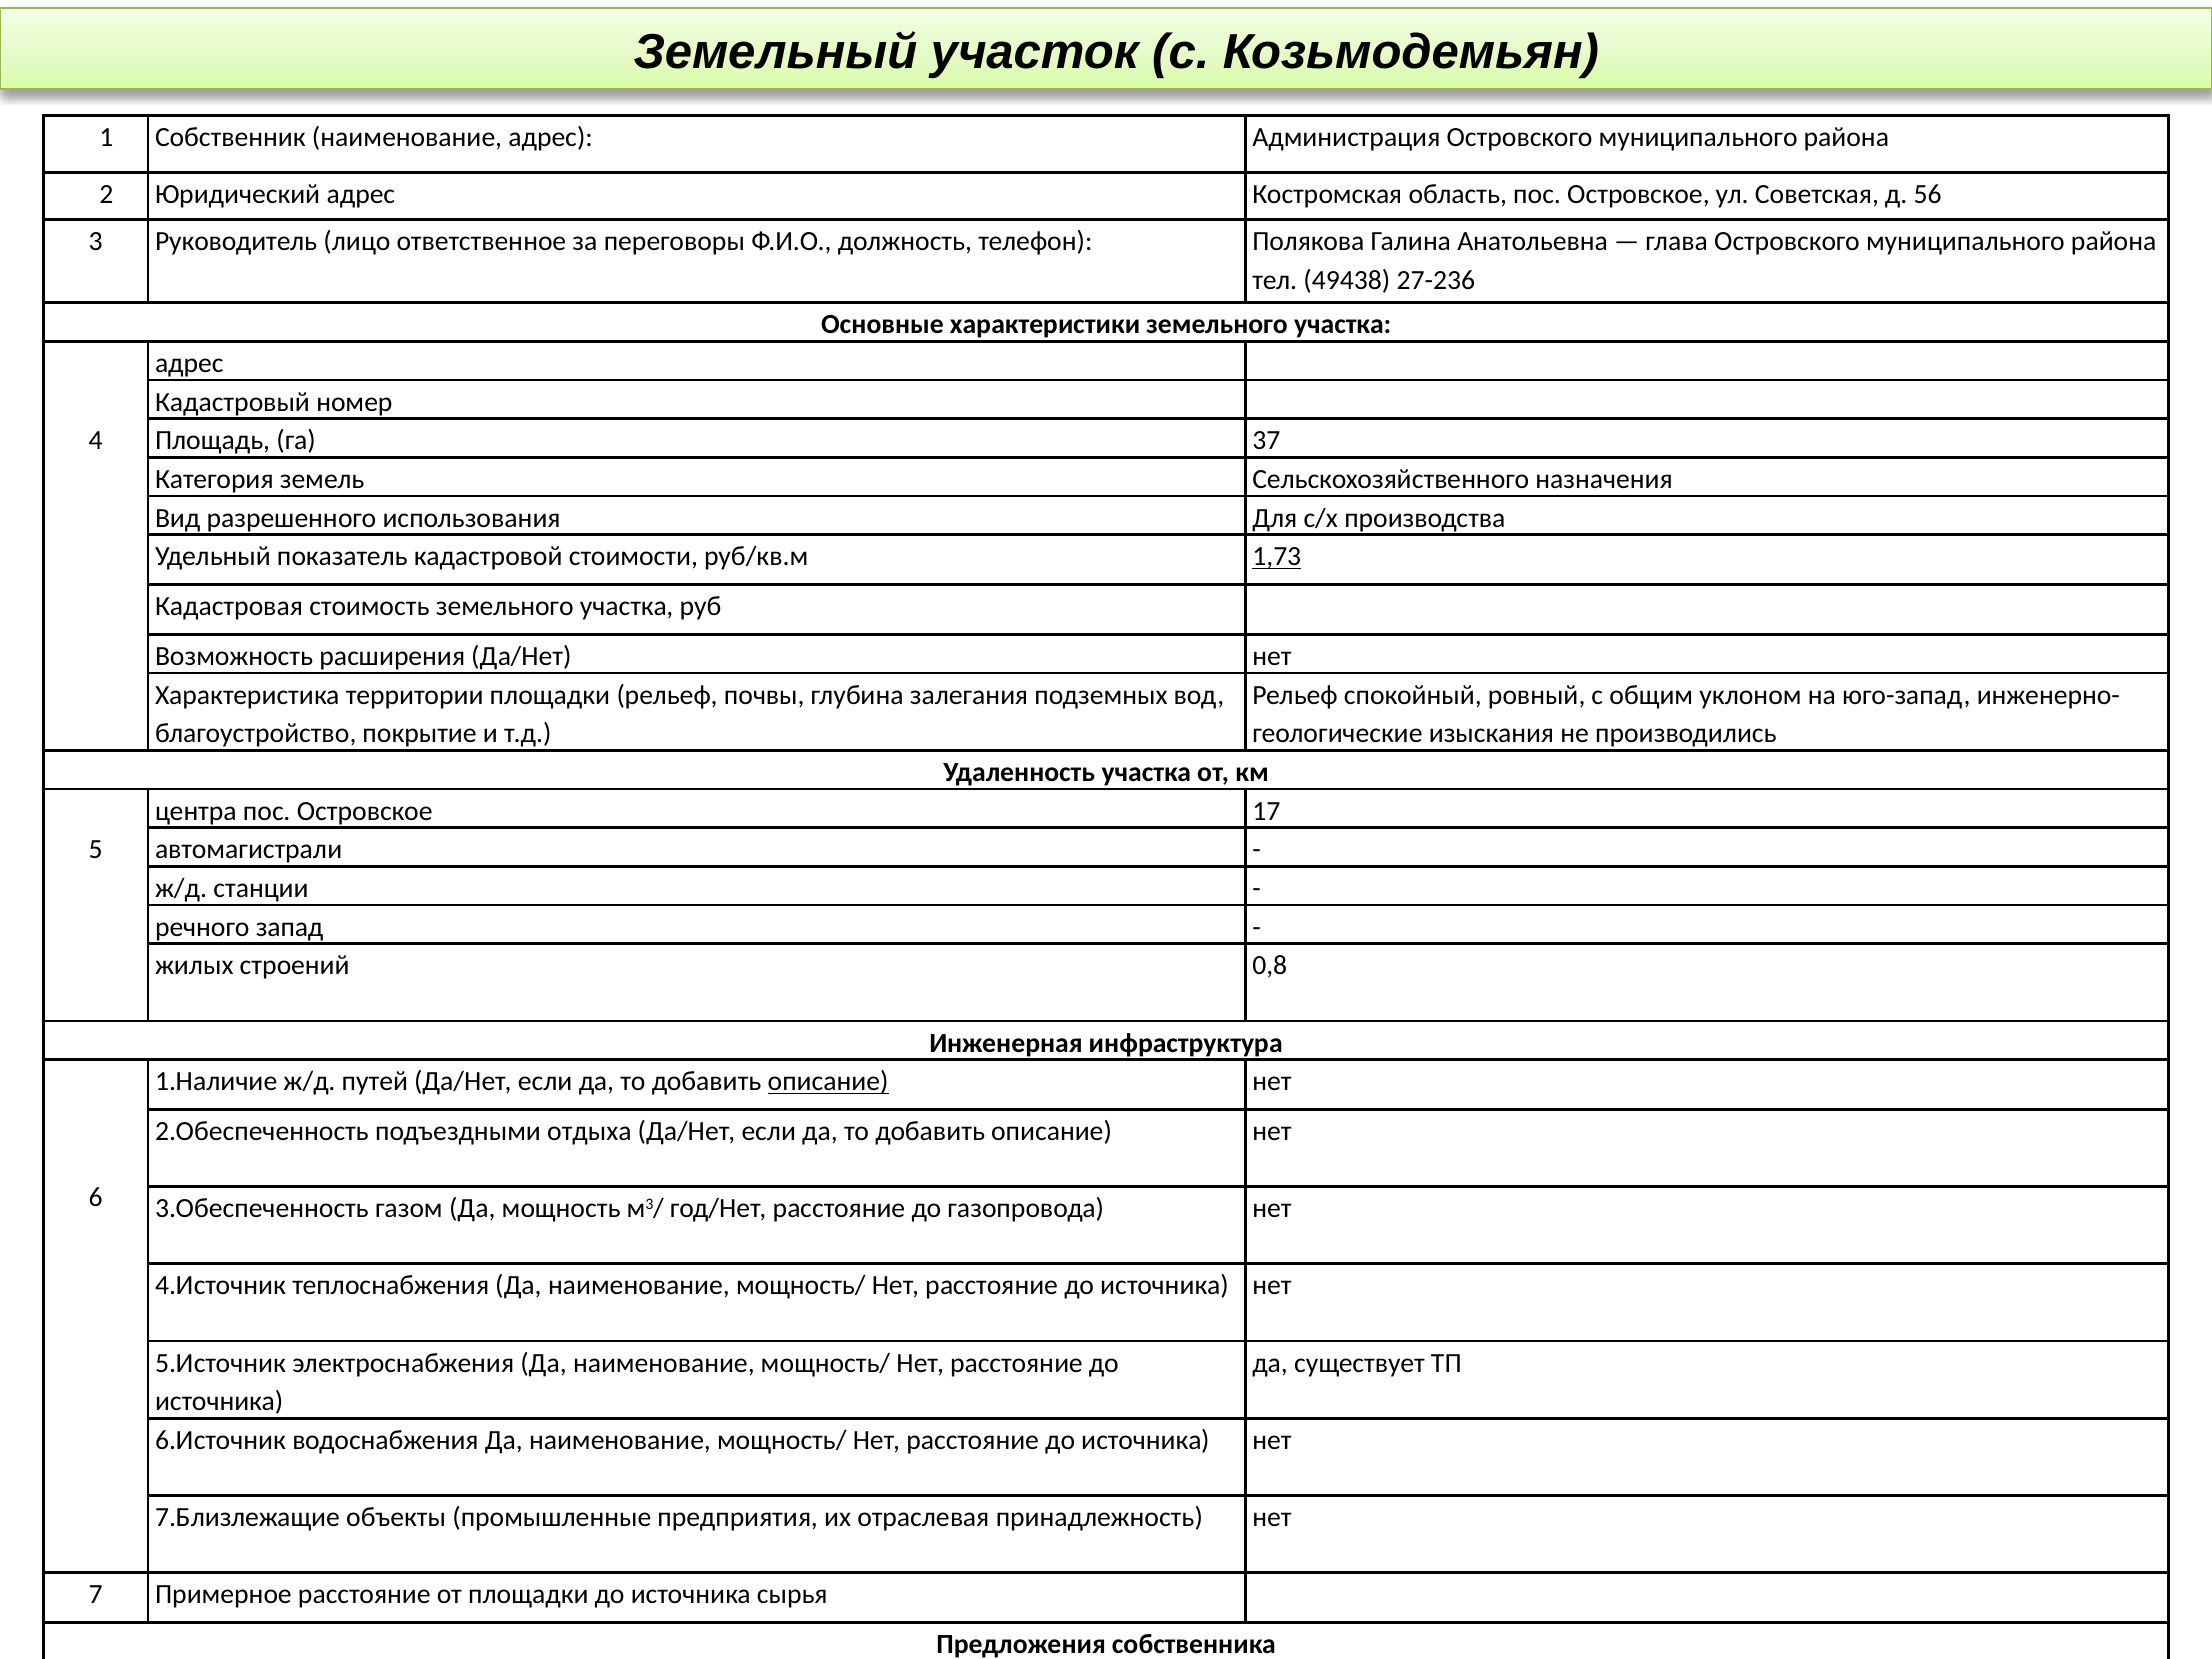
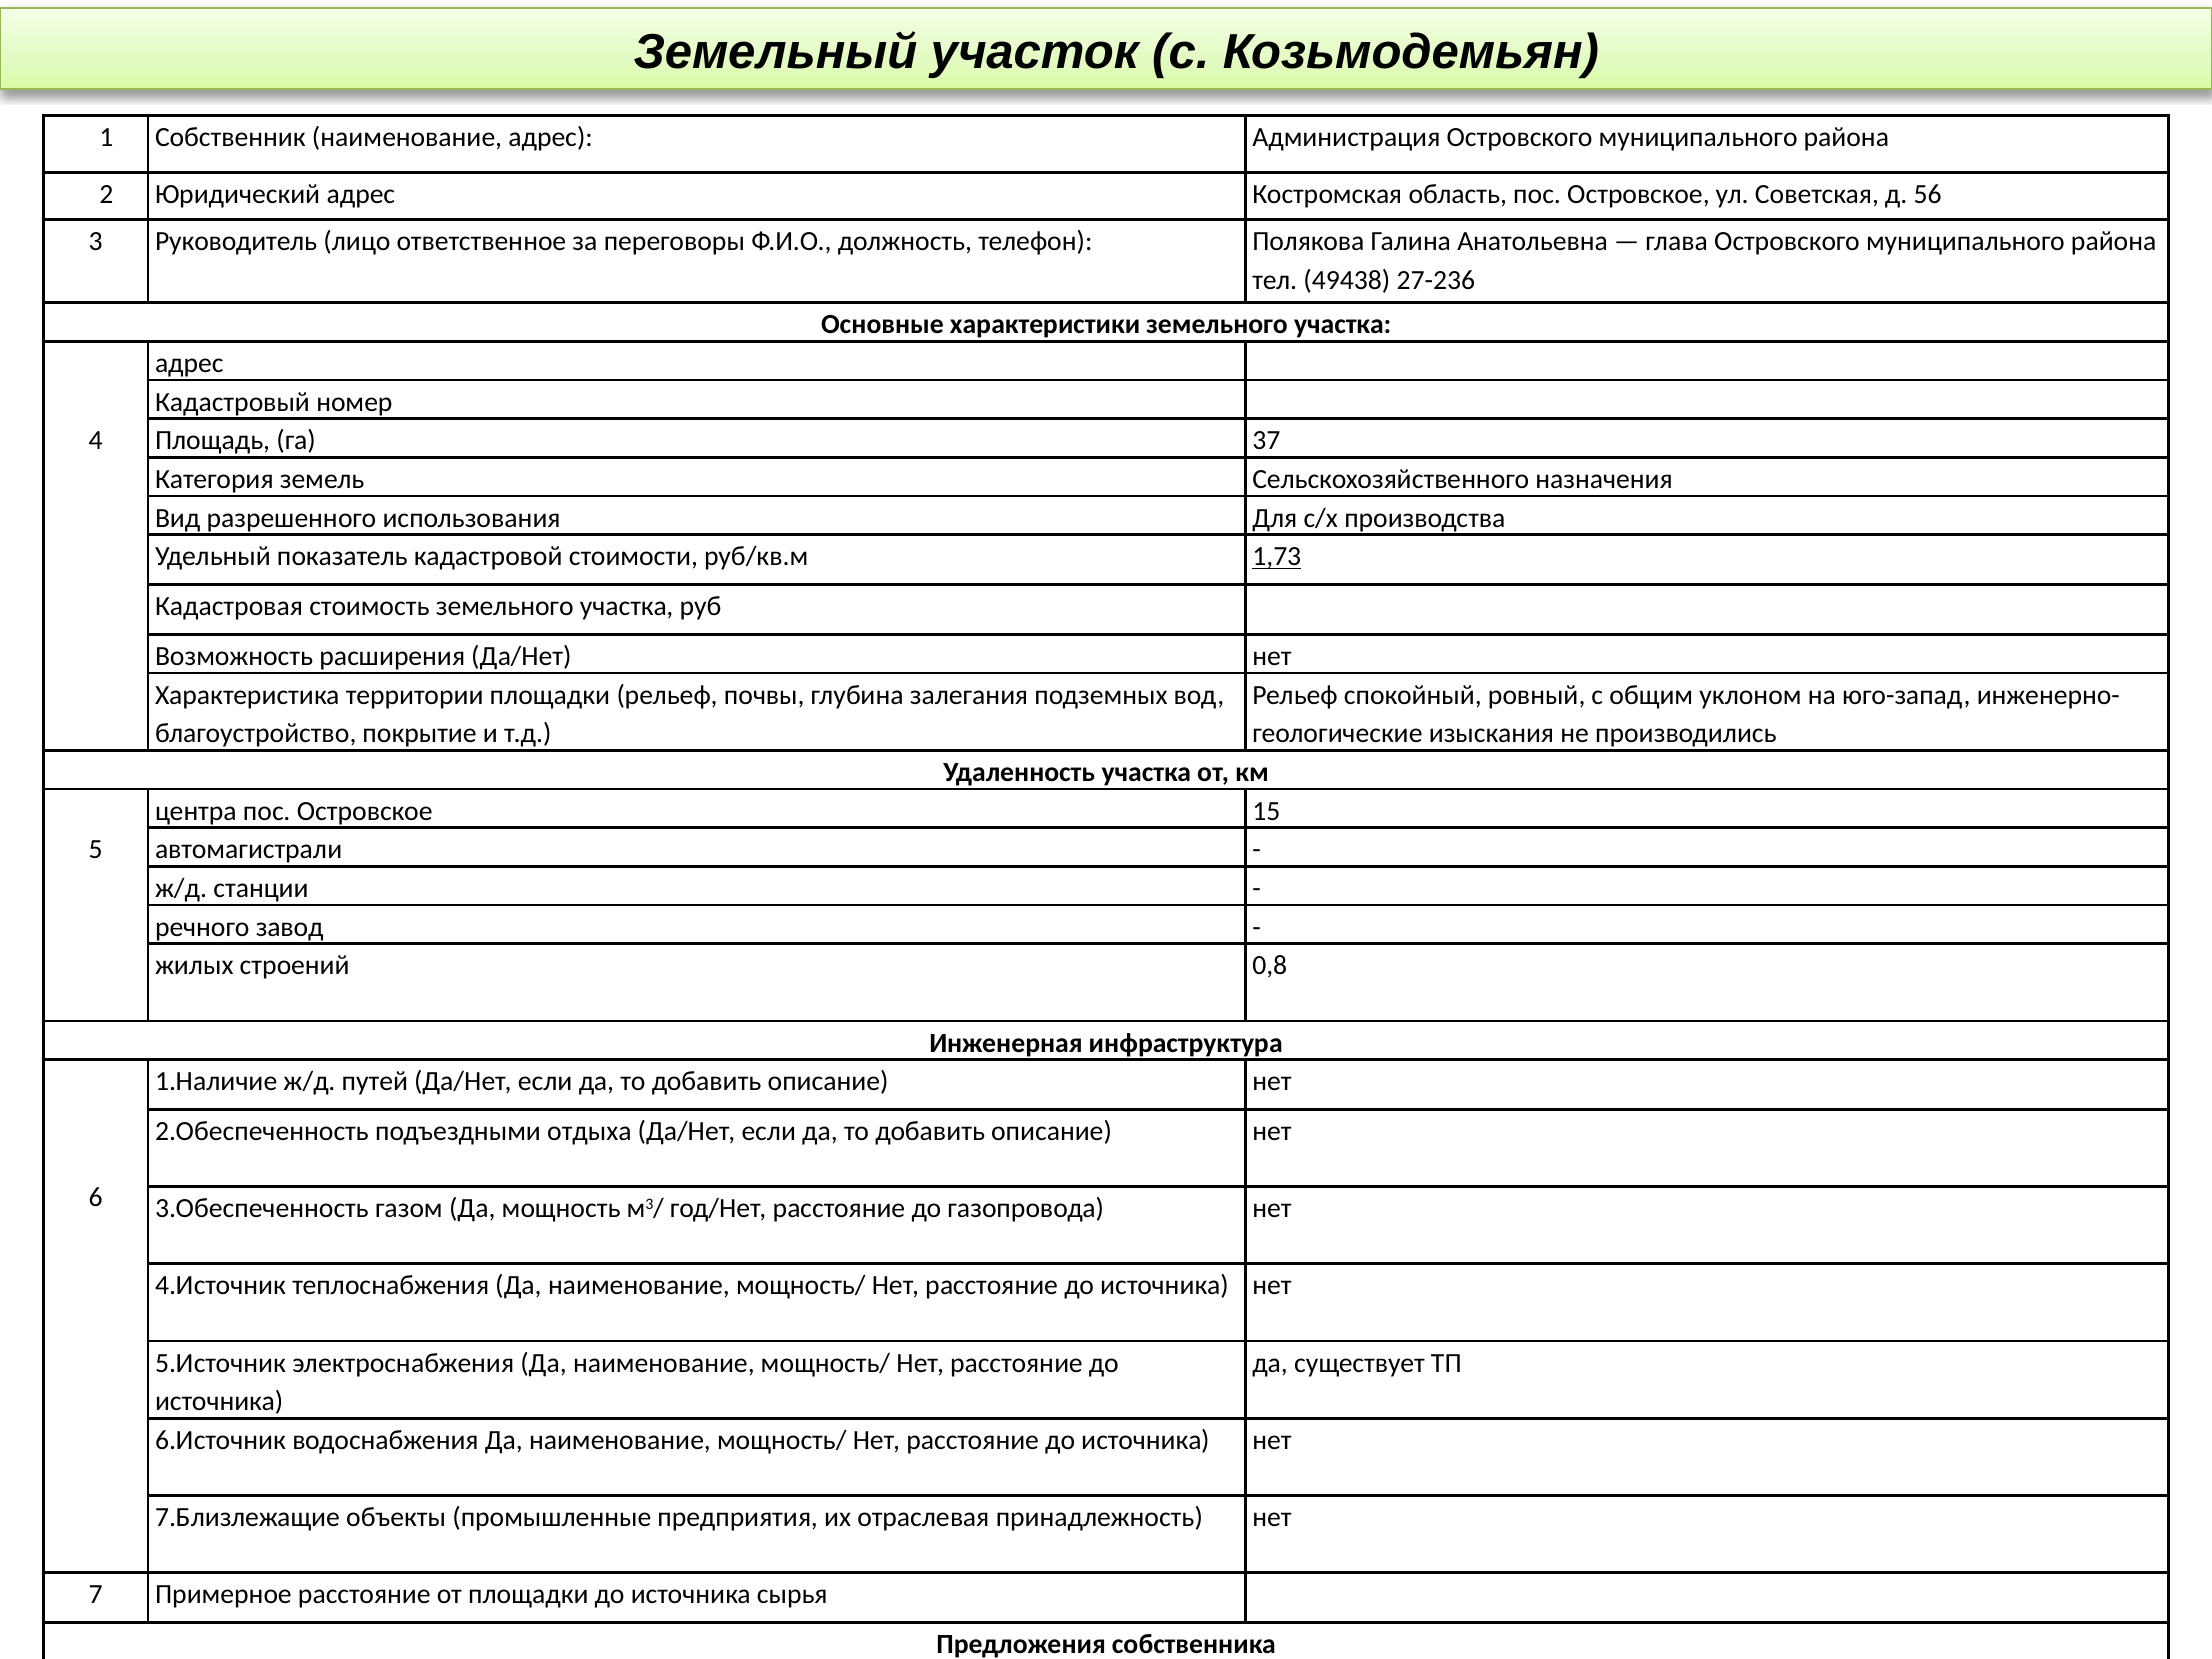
17: 17 -> 15
запад: запад -> завод
описание at (828, 1082) underline: present -> none
